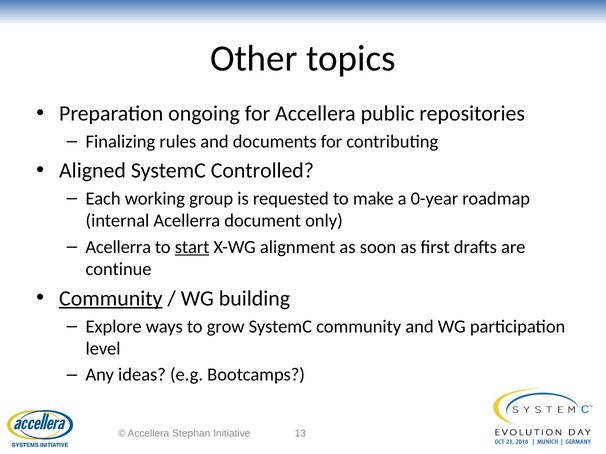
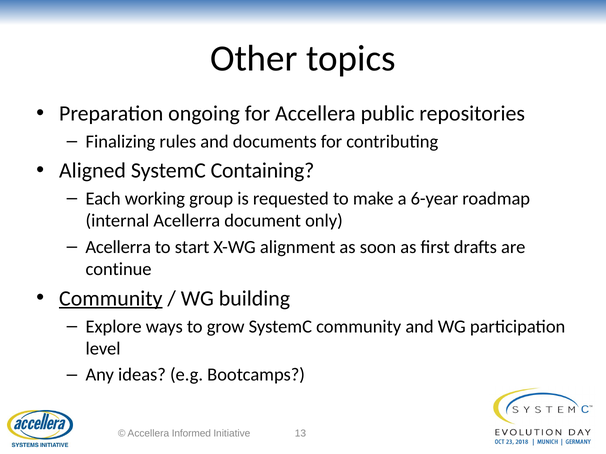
Controlled: Controlled -> Containing
0-year: 0-year -> 6-year
start underline: present -> none
Stephan: Stephan -> Informed
